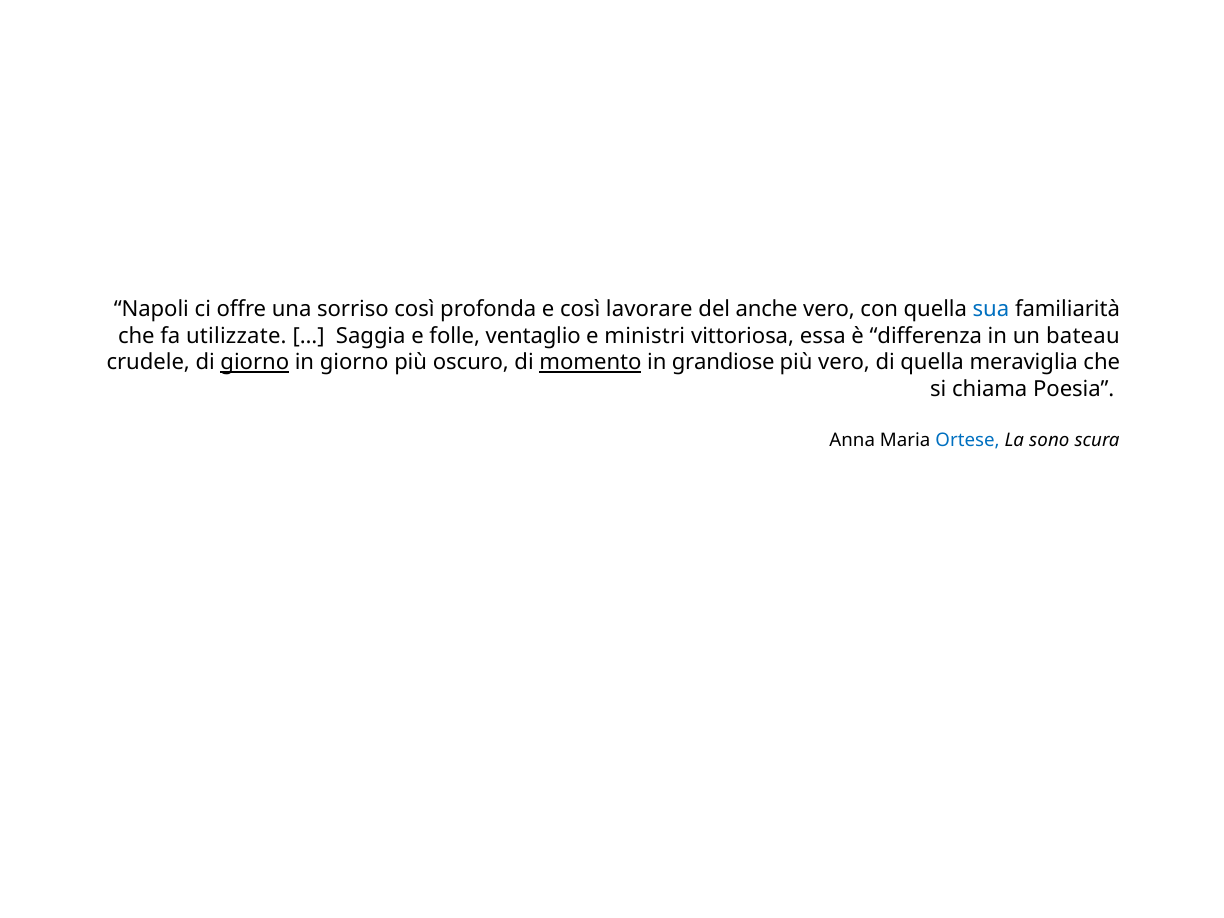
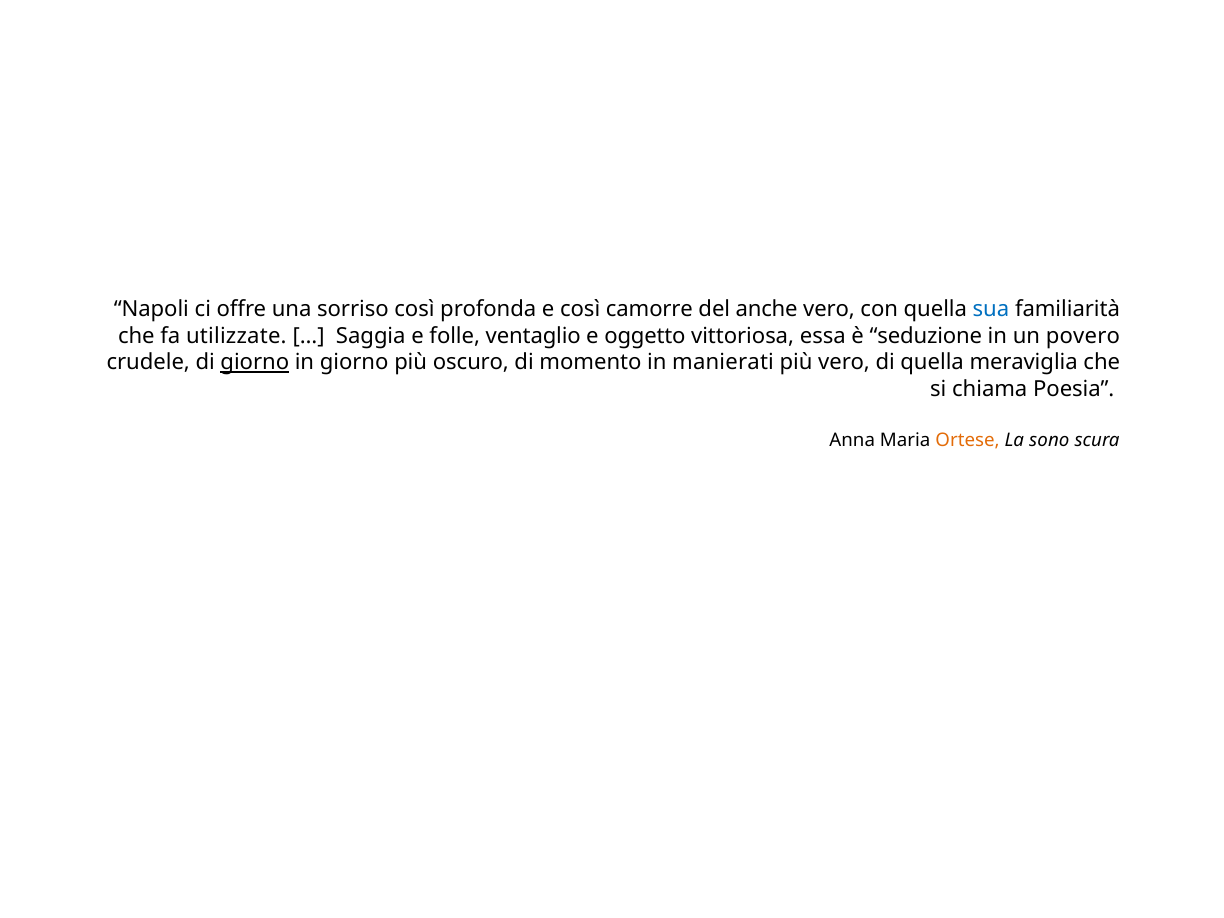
lavorare: lavorare -> camorre
ministri: ministri -> oggetto
differenza: differenza -> seduzione
bateau: bateau -> povero
momento underline: present -> none
grandiose: grandiose -> manierati
Ortese colour: blue -> orange
